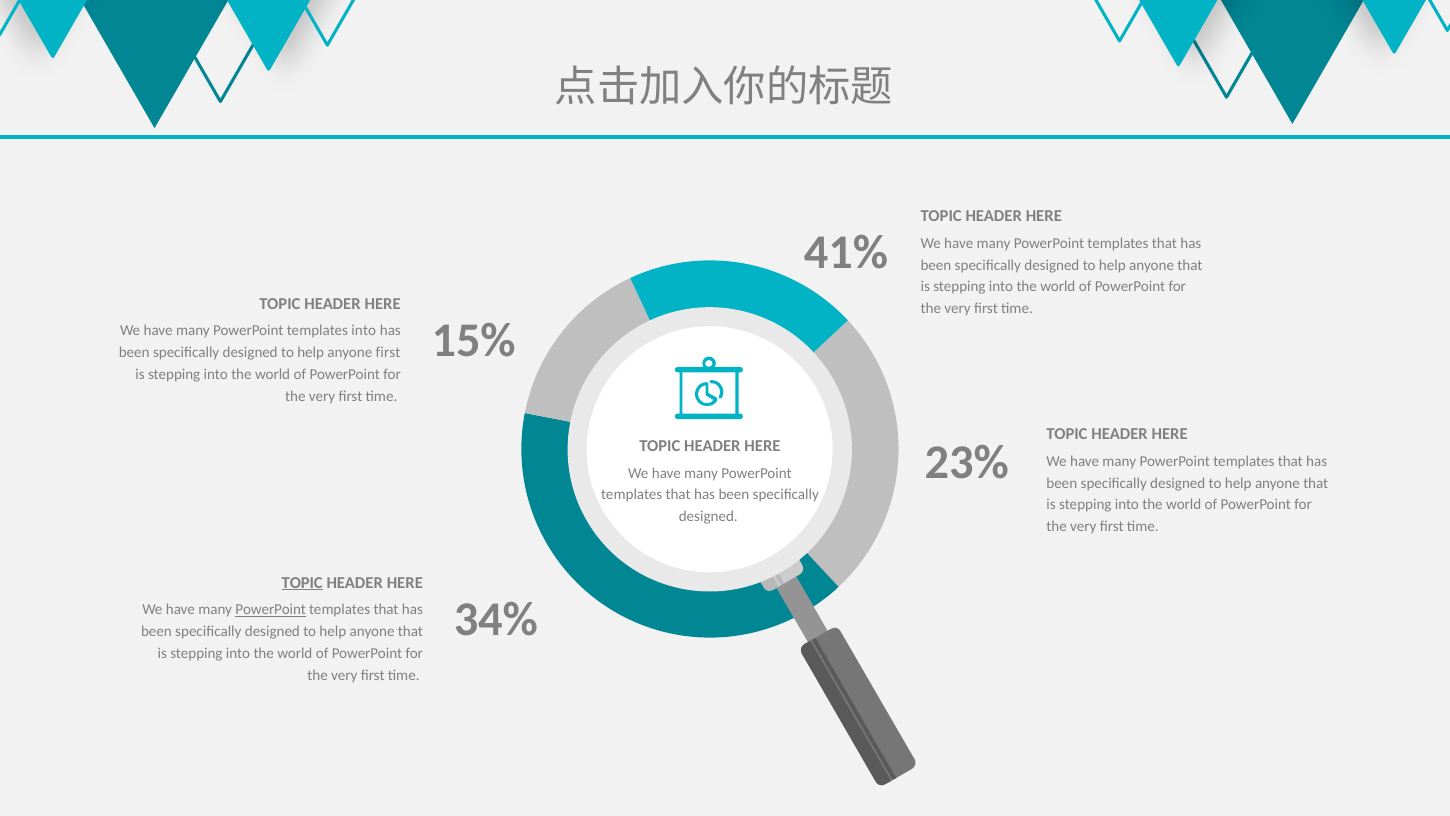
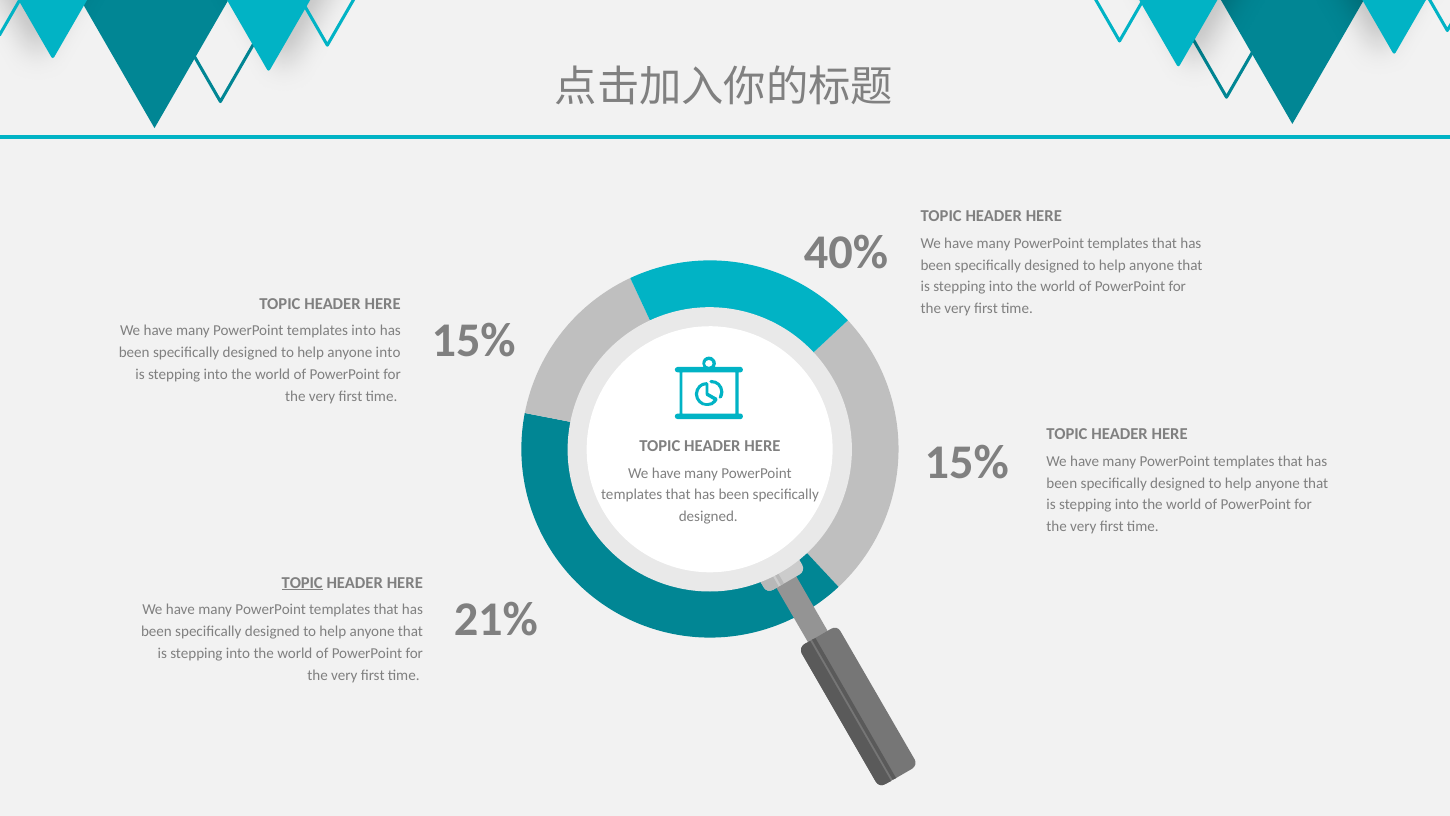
41%: 41% -> 40%
anyone first: first -> into
23% at (967, 462): 23% -> 15%
34%: 34% -> 21%
PowerPoint at (271, 610) underline: present -> none
